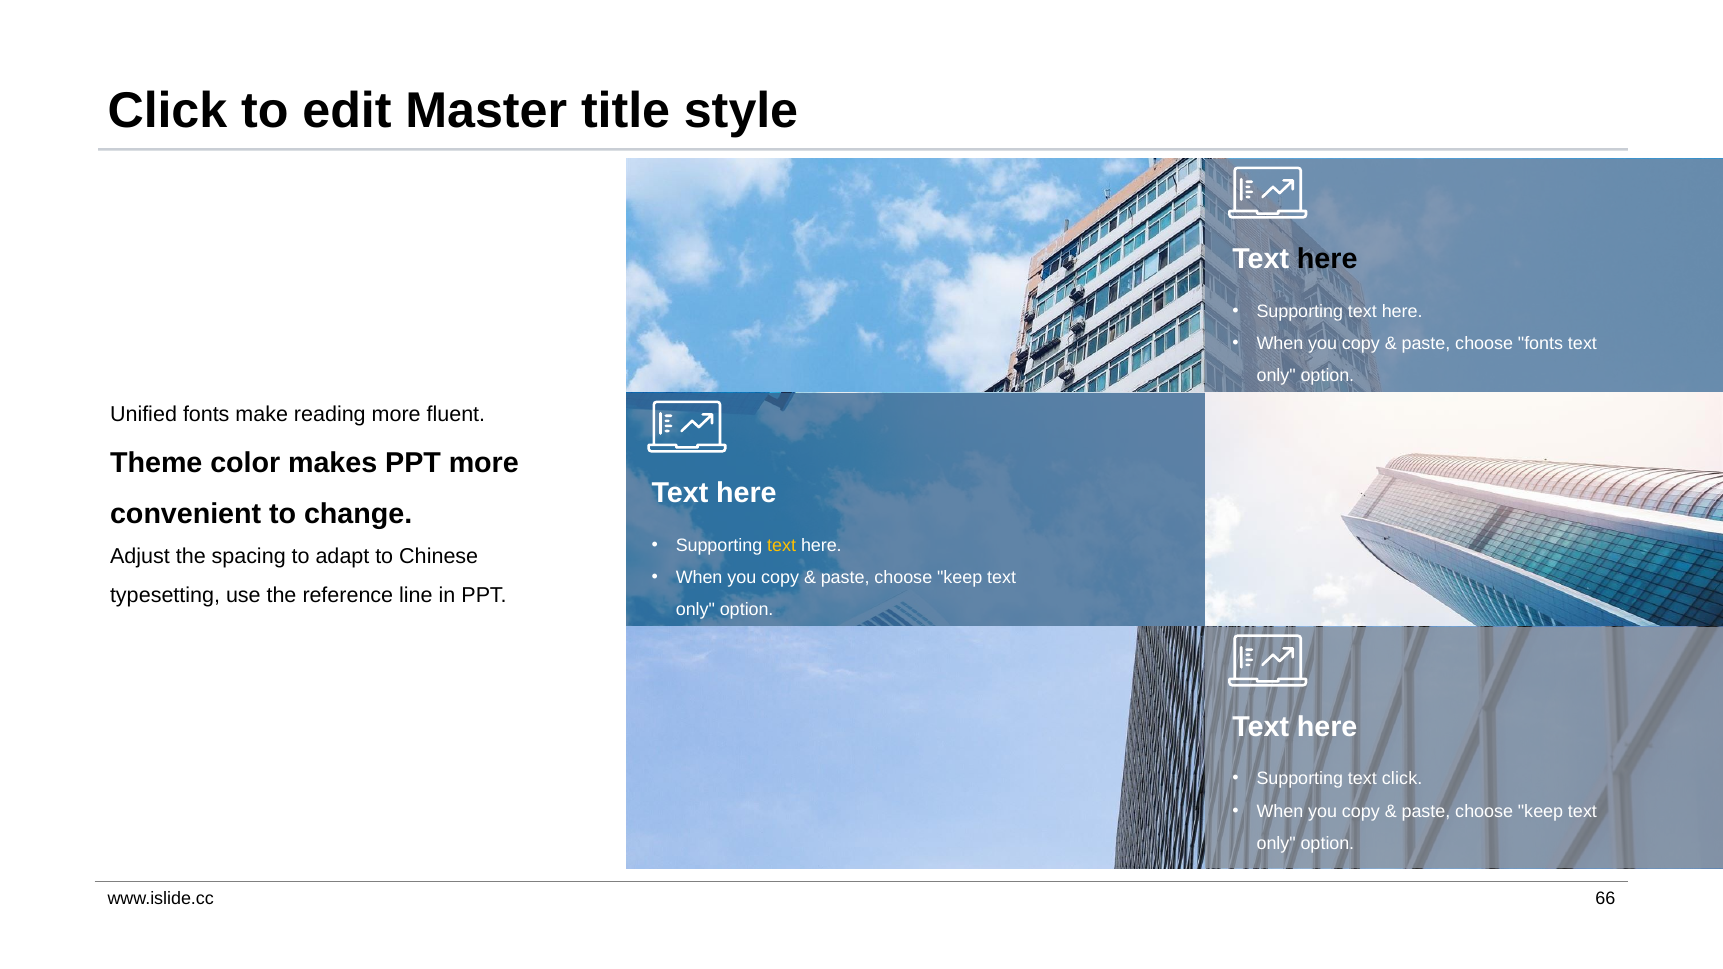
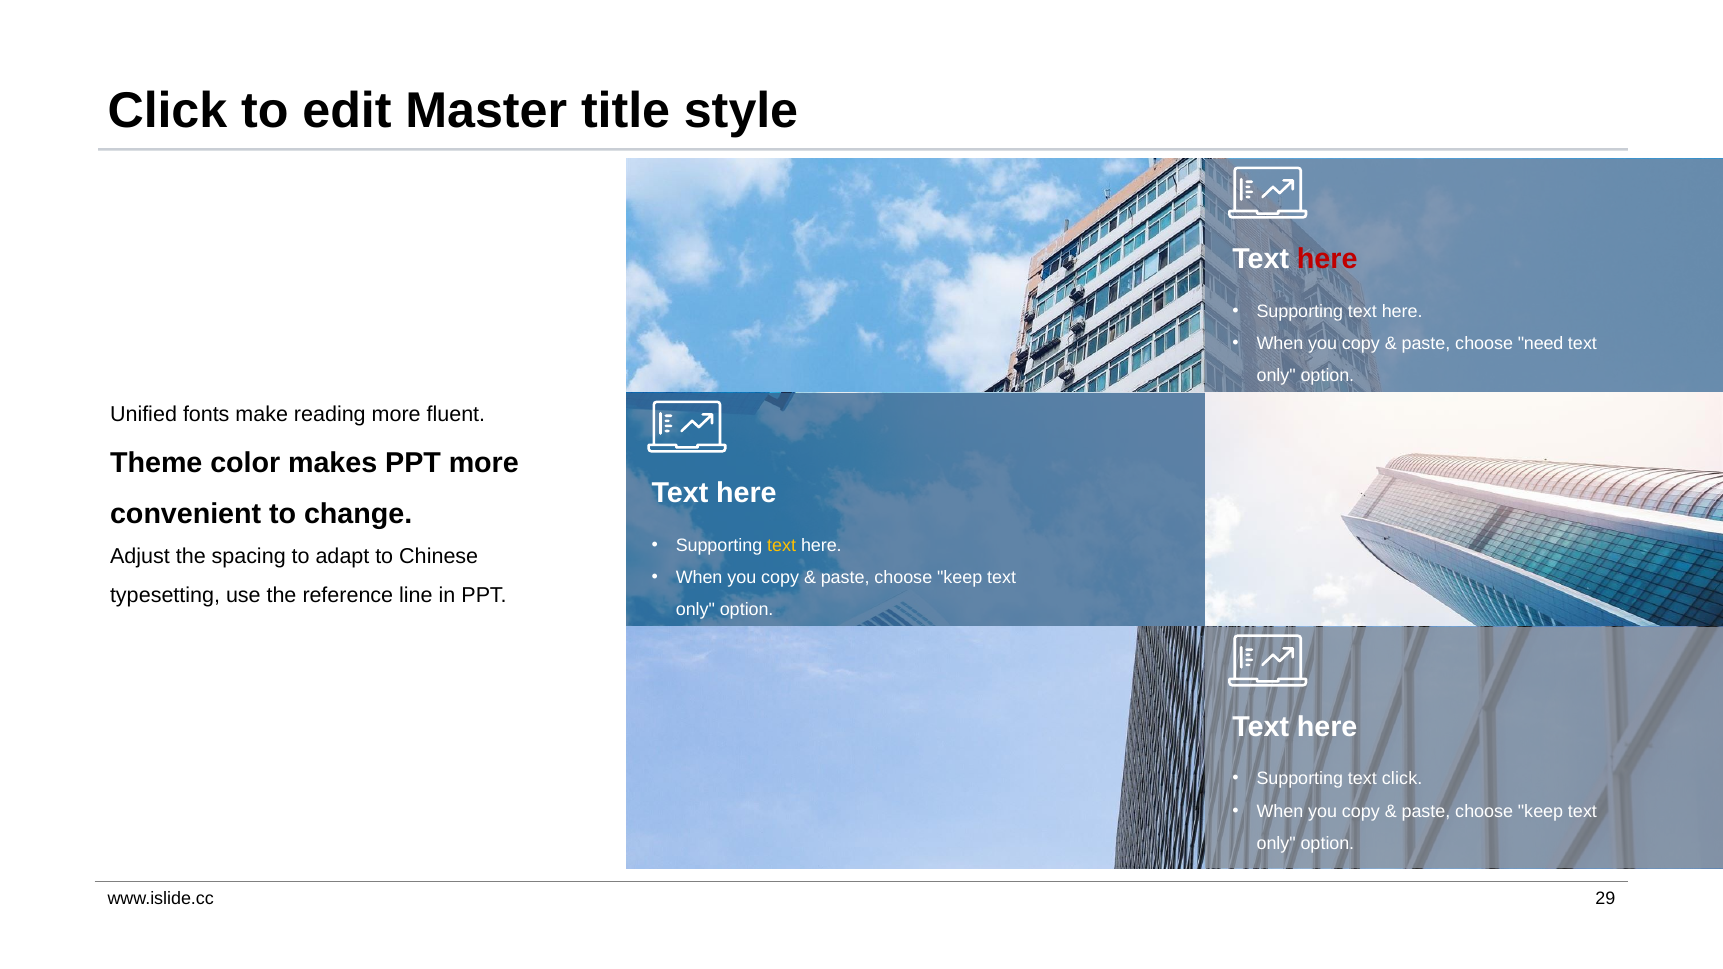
here at (1327, 259) colour: black -> red
choose fonts: fonts -> need
66: 66 -> 29
